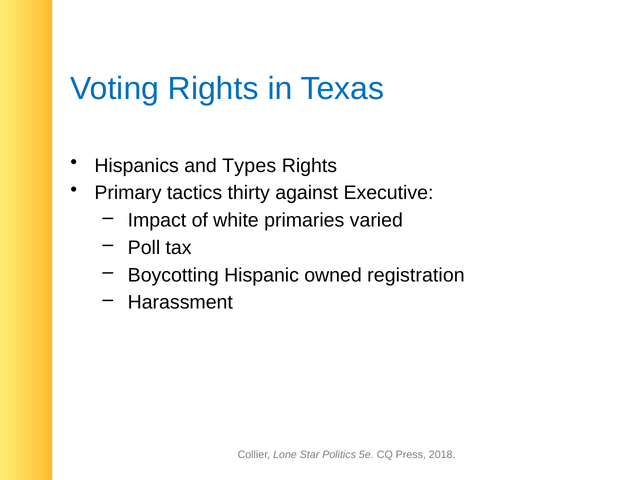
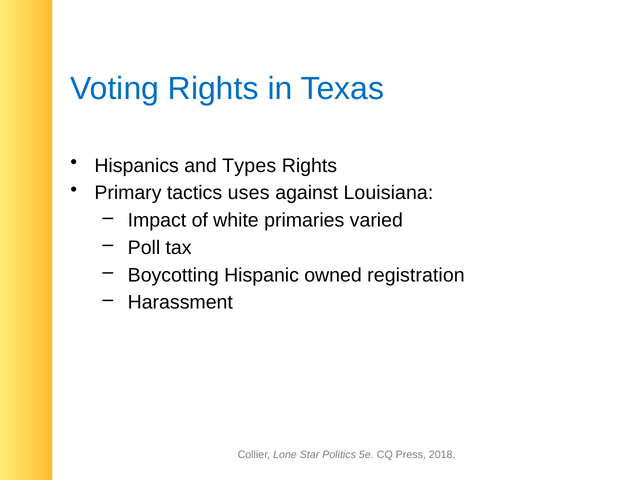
thirty: thirty -> uses
Executive: Executive -> Louisiana
